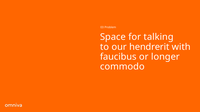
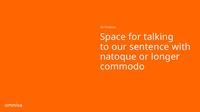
hendrerit: hendrerit -> sentence
faucibus: faucibus -> natoque
